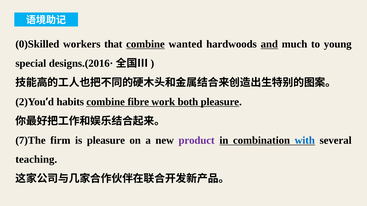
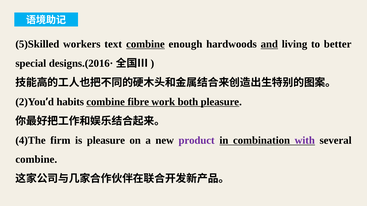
0)Skilled: 0)Skilled -> 5)Skilled
that: that -> text
wanted: wanted -> enough
much: much -> living
young: young -> better
7)The: 7)The -> 4)The
with colour: blue -> purple
teaching at (36, 160): teaching -> combine
